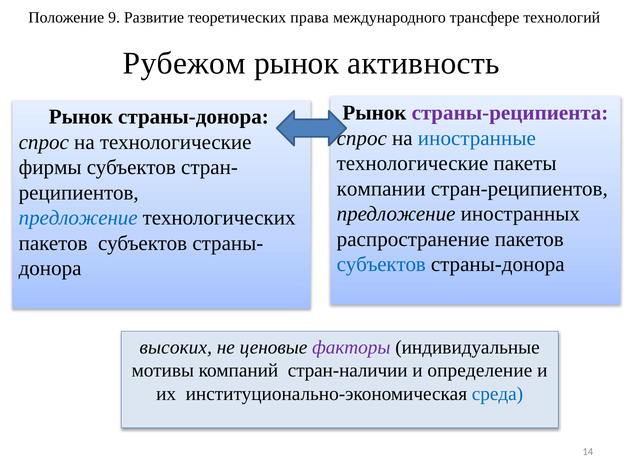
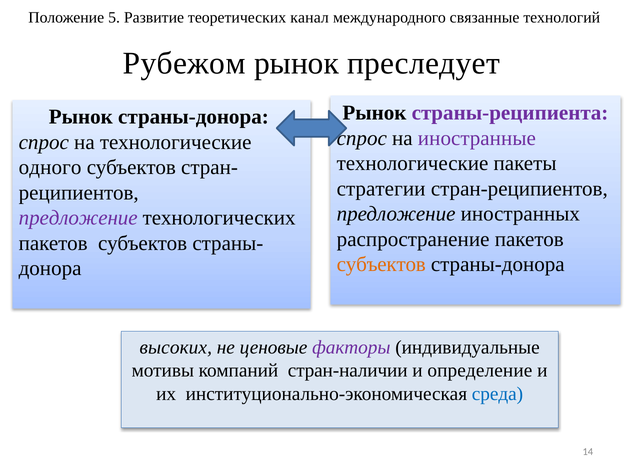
9: 9 -> 5
права: права -> канал
трансфере: трансфере -> связанные
активность: активность -> преследует
иностранные colour: blue -> purple
фирмы: фирмы -> одного
компании: компании -> стратегии
предложение at (78, 218) colour: blue -> purple
субъектов at (381, 264) colour: blue -> orange
